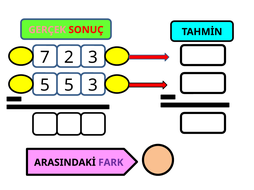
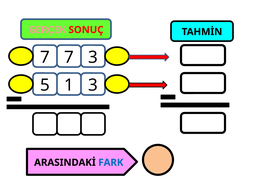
7 2: 2 -> 7
5 5: 5 -> 1
FARK colour: purple -> blue
